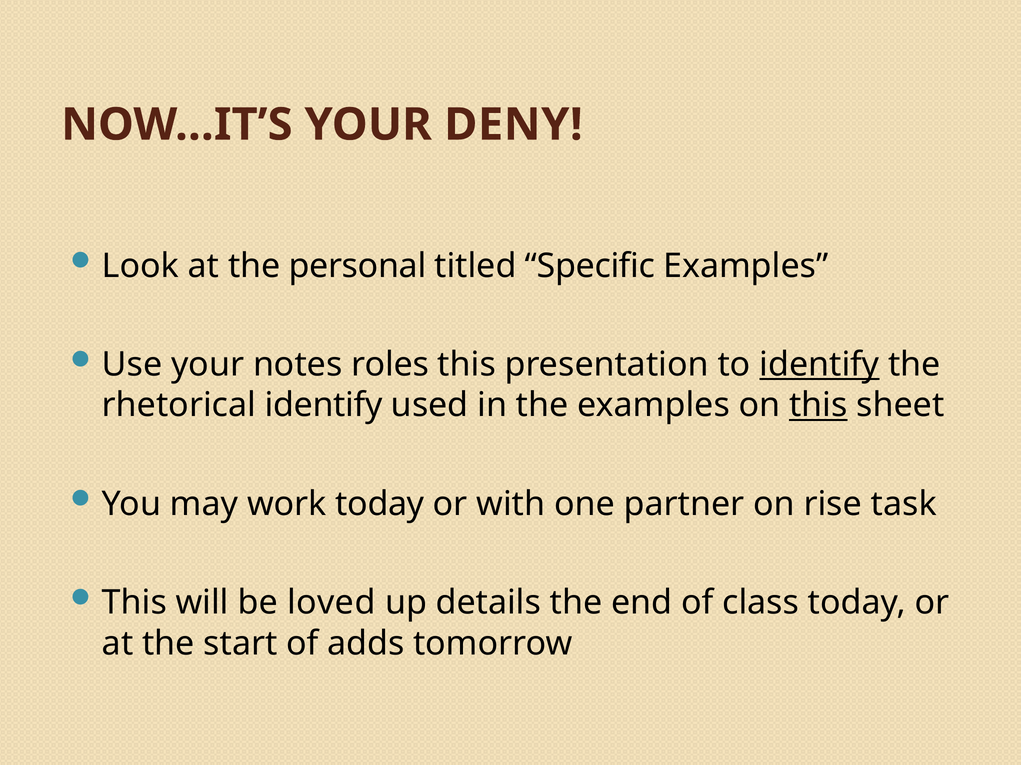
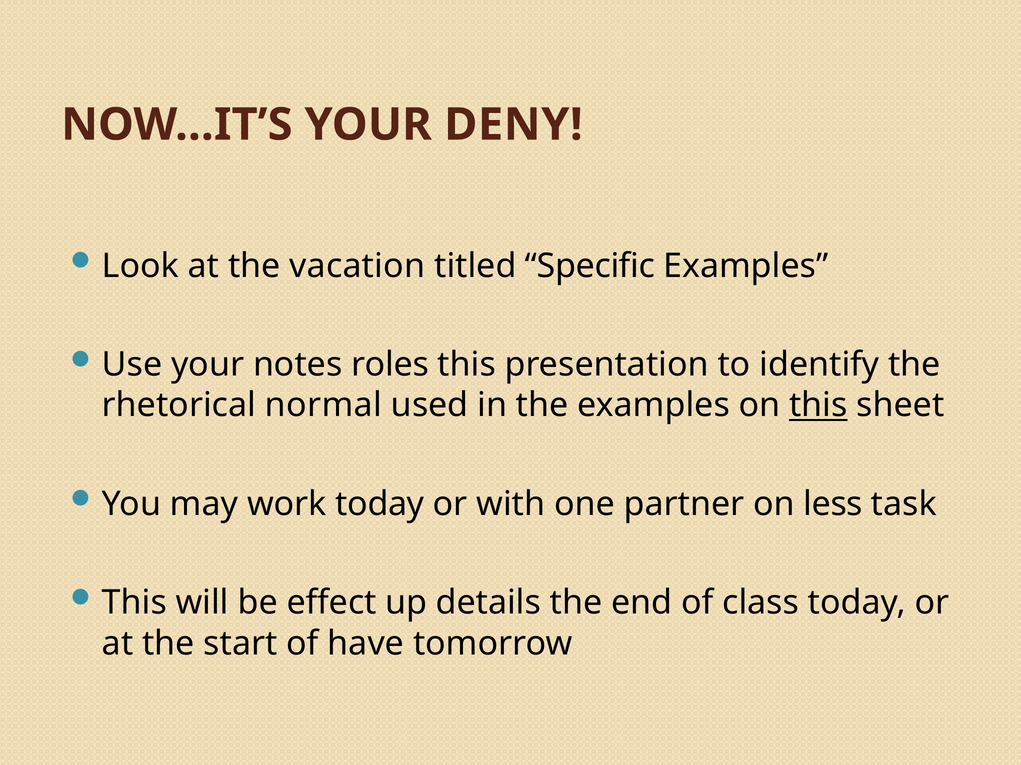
personal: personal -> vacation
identify at (819, 365) underline: present -> none
rhetorical identify: identify -> normal
rise: rise -> less
loved: loved -> effect
adds: adds -> have
